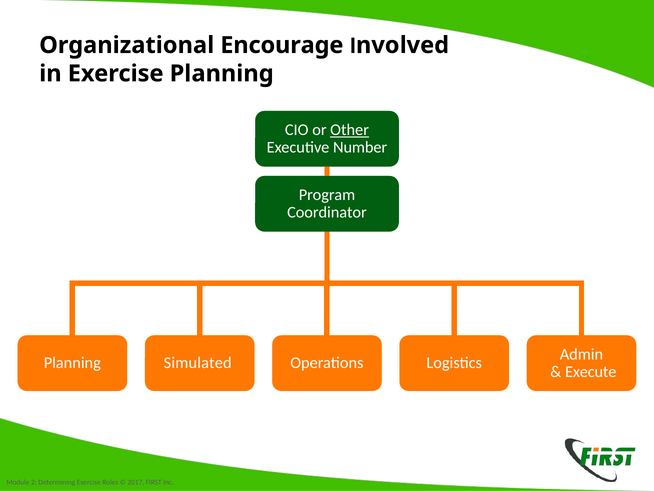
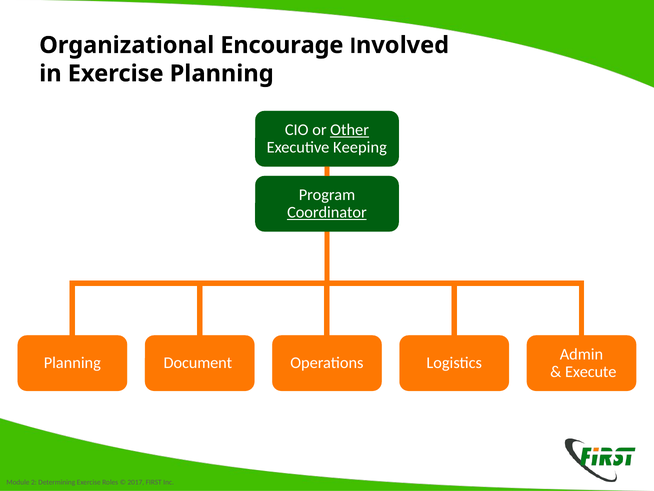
Number: Number -> Keeping
Coordinator underline: none -> present
Simulated: Simulated -> Document
